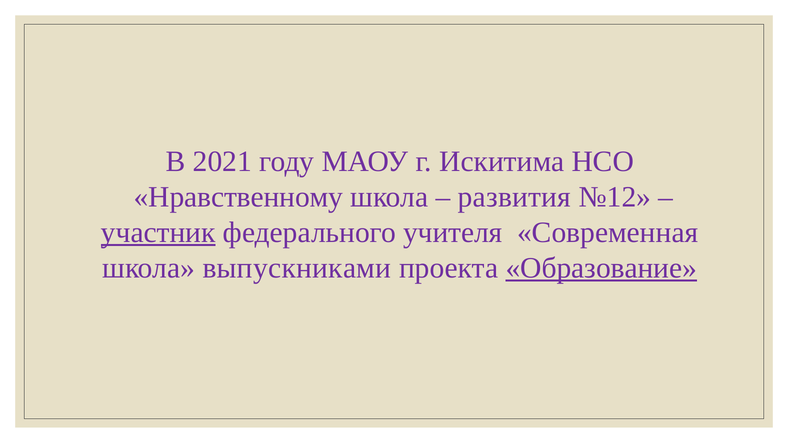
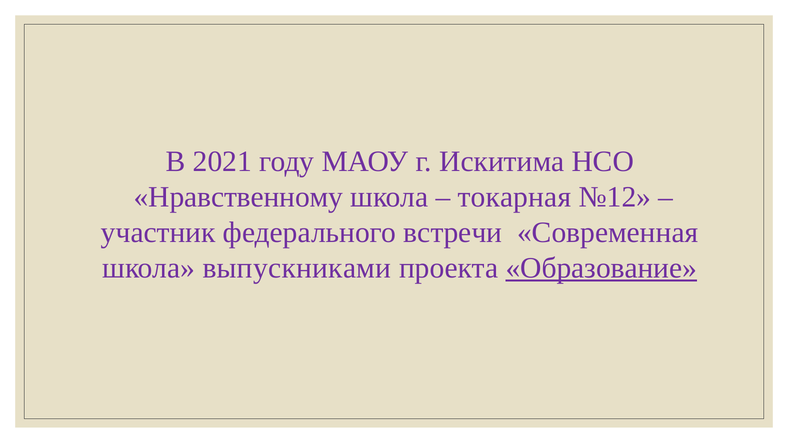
развития: развития -> токарная
участник underline: present -> none
учителя: учителя -> встречи
